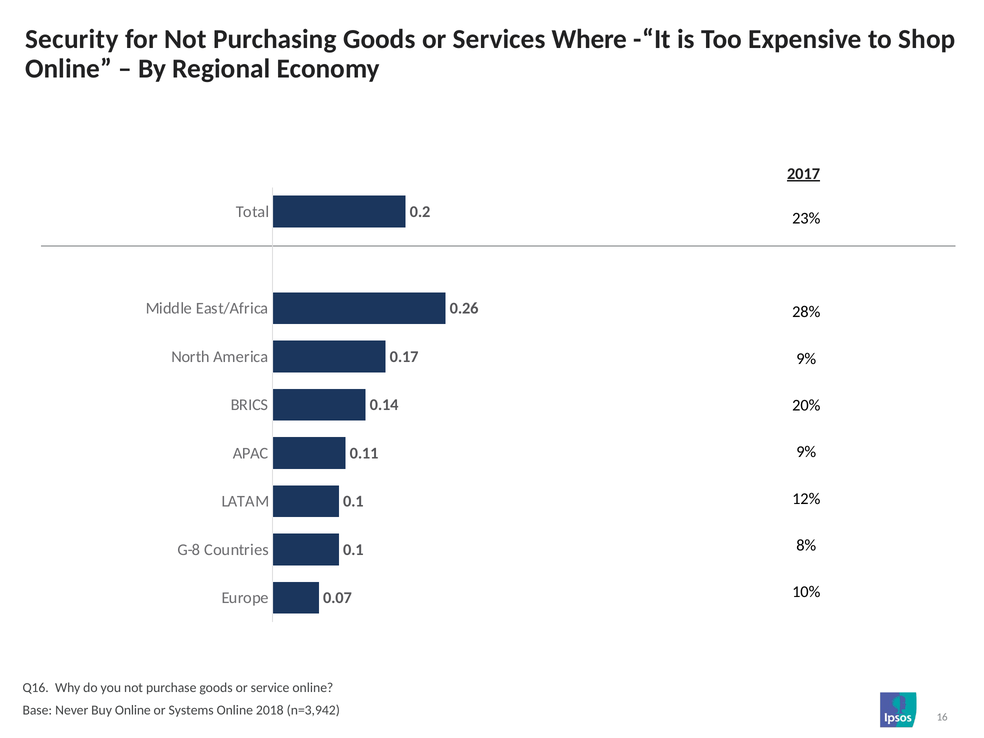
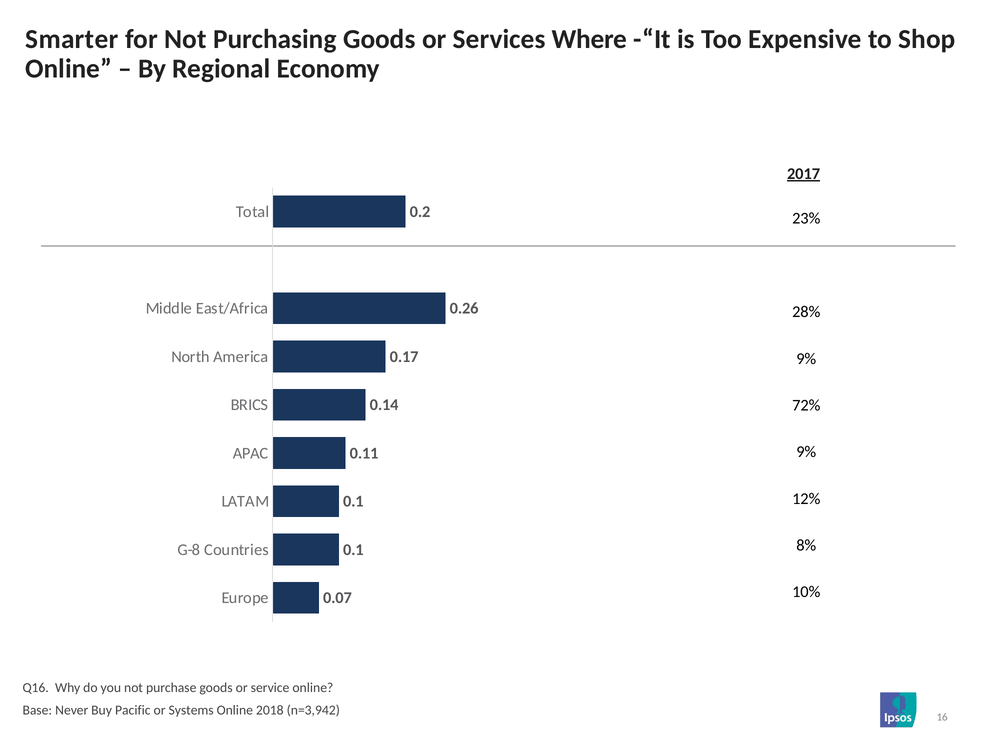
Security: Security -> Smarter
20%: 20% -> 72%
Buy Online: Online -> Pacific
